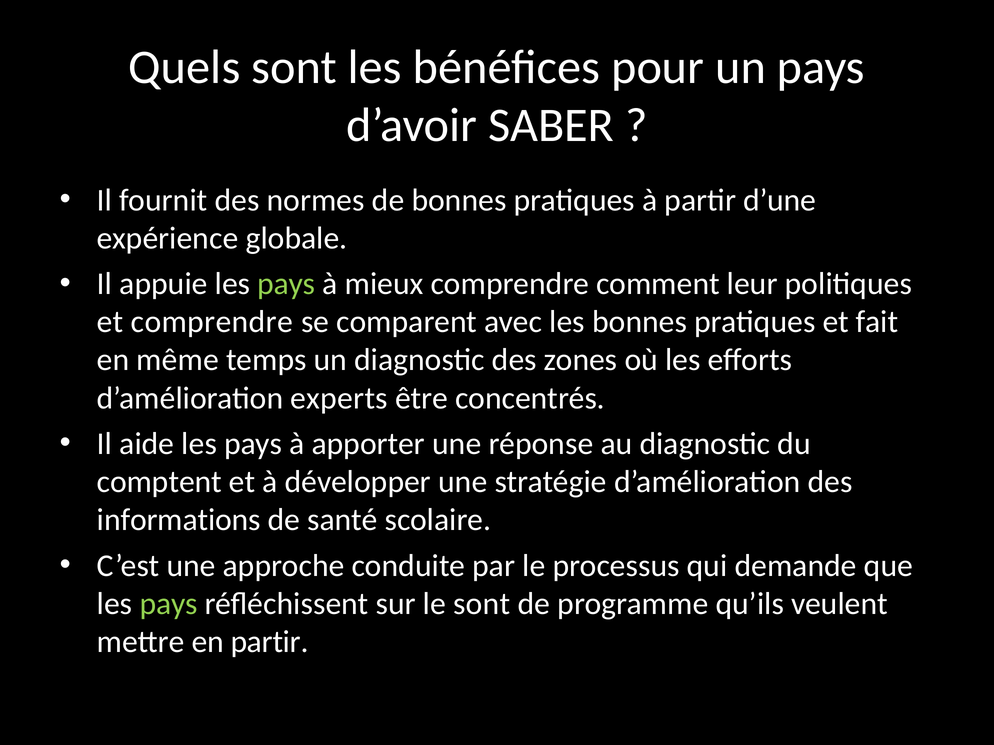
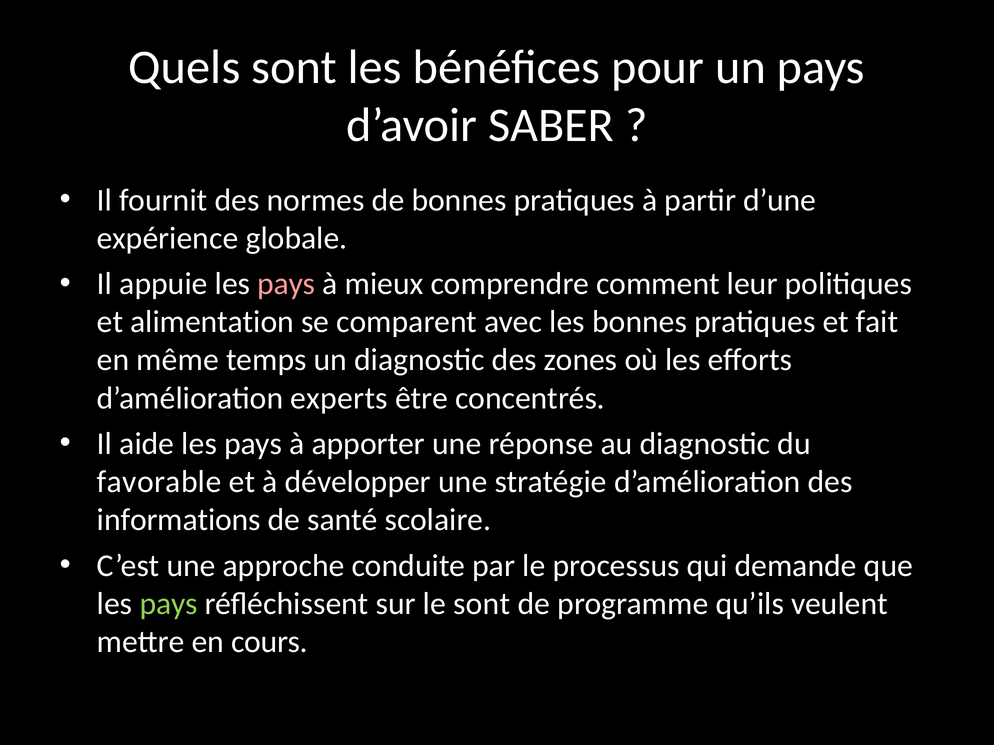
pays at (286, 284) colour: light green -> pink
et comprendre: comprendre -> alimentation
comptent: comptent -> favorable
en partir: partir -> cours
